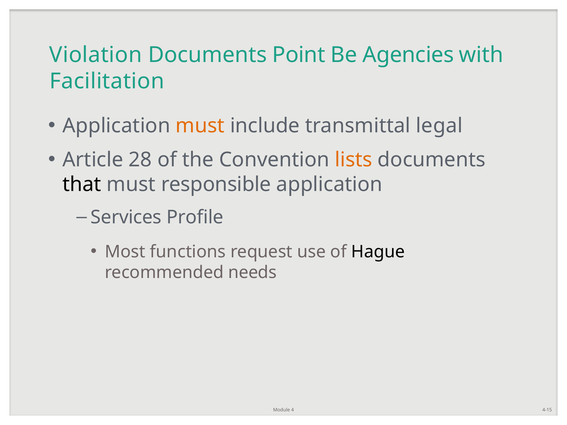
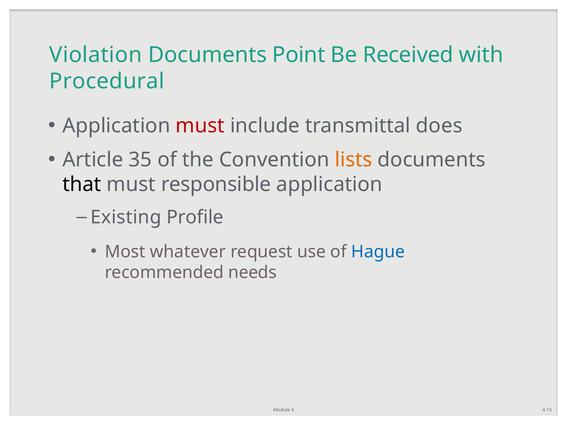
Agencies: Agencies -> Received
Facilitation: Facilitation -> Procedural
must at (200, 126) colour: orange -> red
legal: legal -> does
28: 28 -> 35
Services: Services -> Existing
functions: functions -> whatever
Hague colour: black -> blue
